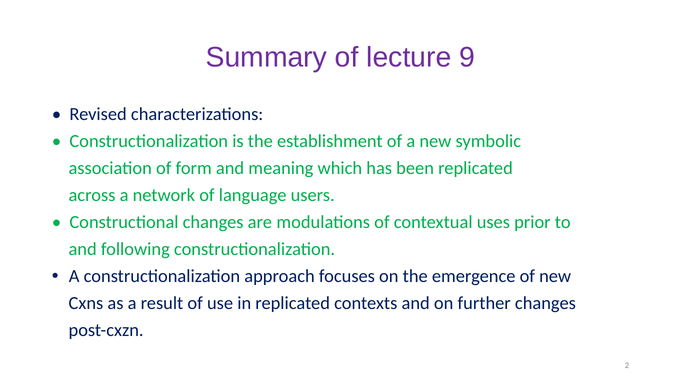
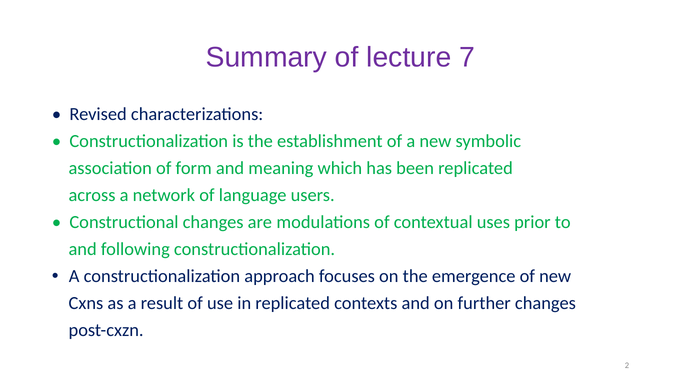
9: 9 -> 7
